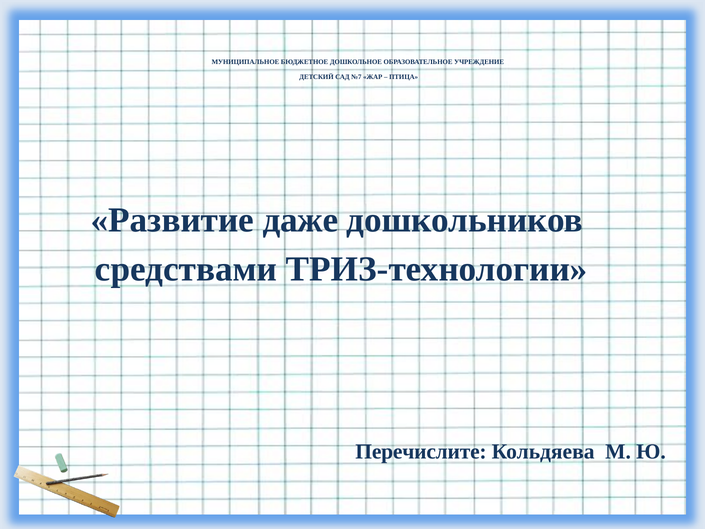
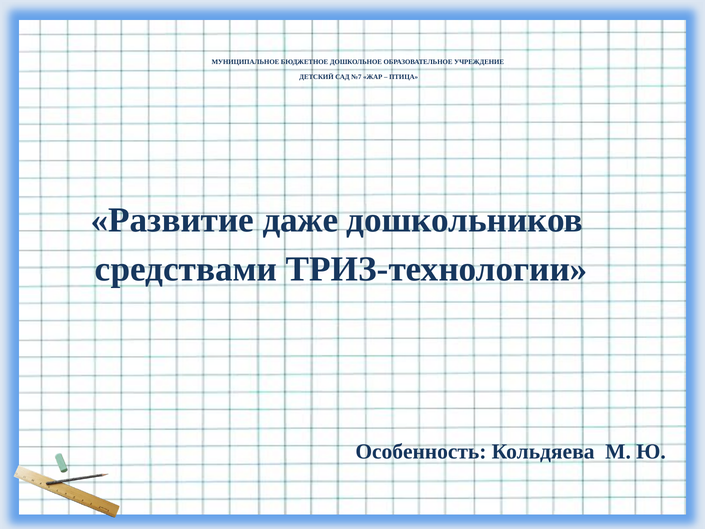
Перечислите: Перечислите -> Особенность
